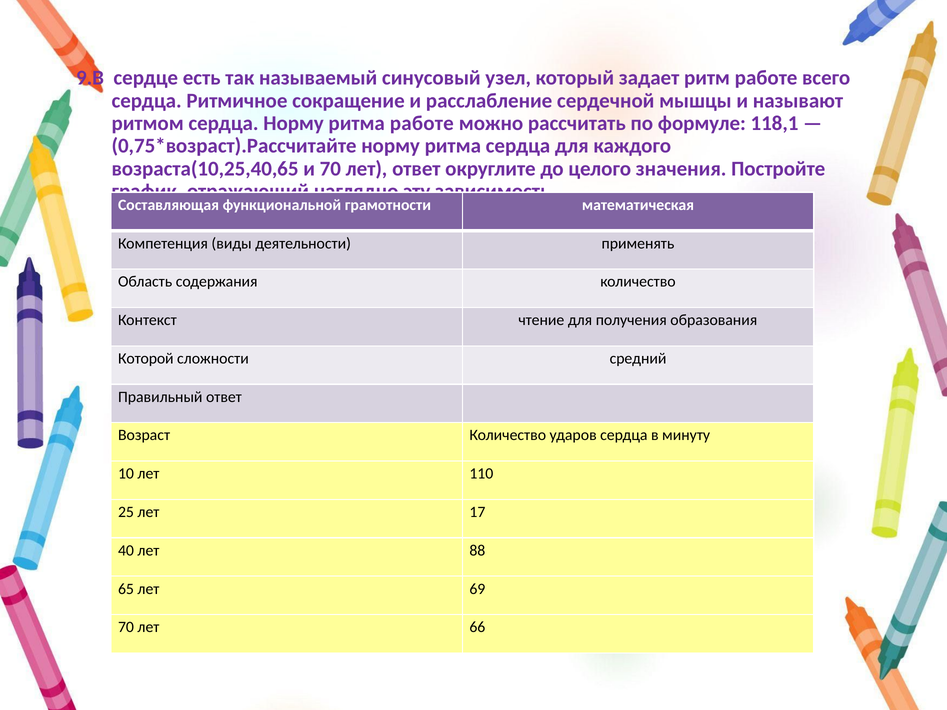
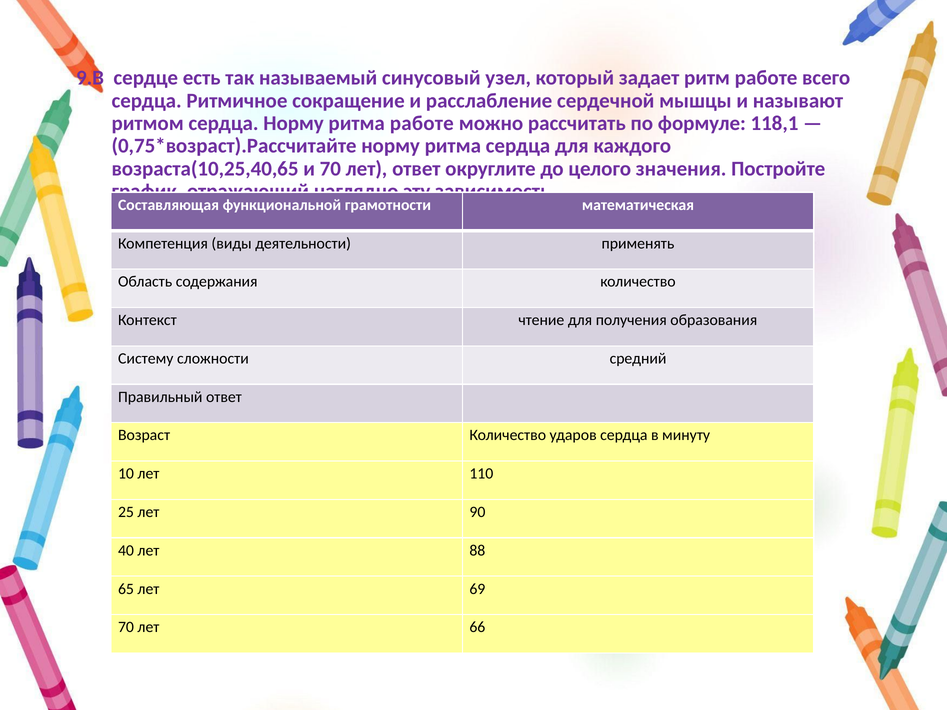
Которой: Которой -> Систему
17: 17 -> 90
